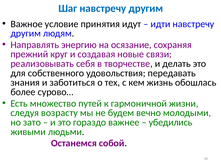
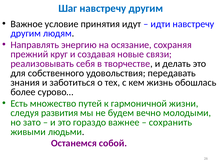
возрасту: возрасту -> развития
убедились: убедились -> сохранить
